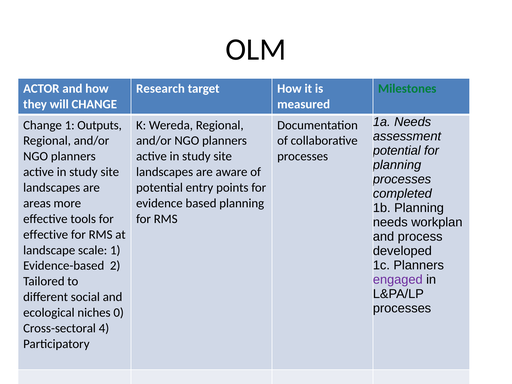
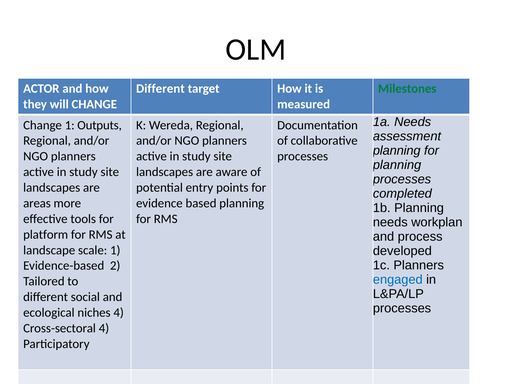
Research at (160, 89): Research -> Different
potential at (397, 151): potential -> planning
effective at (46, 235): effective -> platform
engaged colour: purple -> blue
niches 0: 0 -> 4
